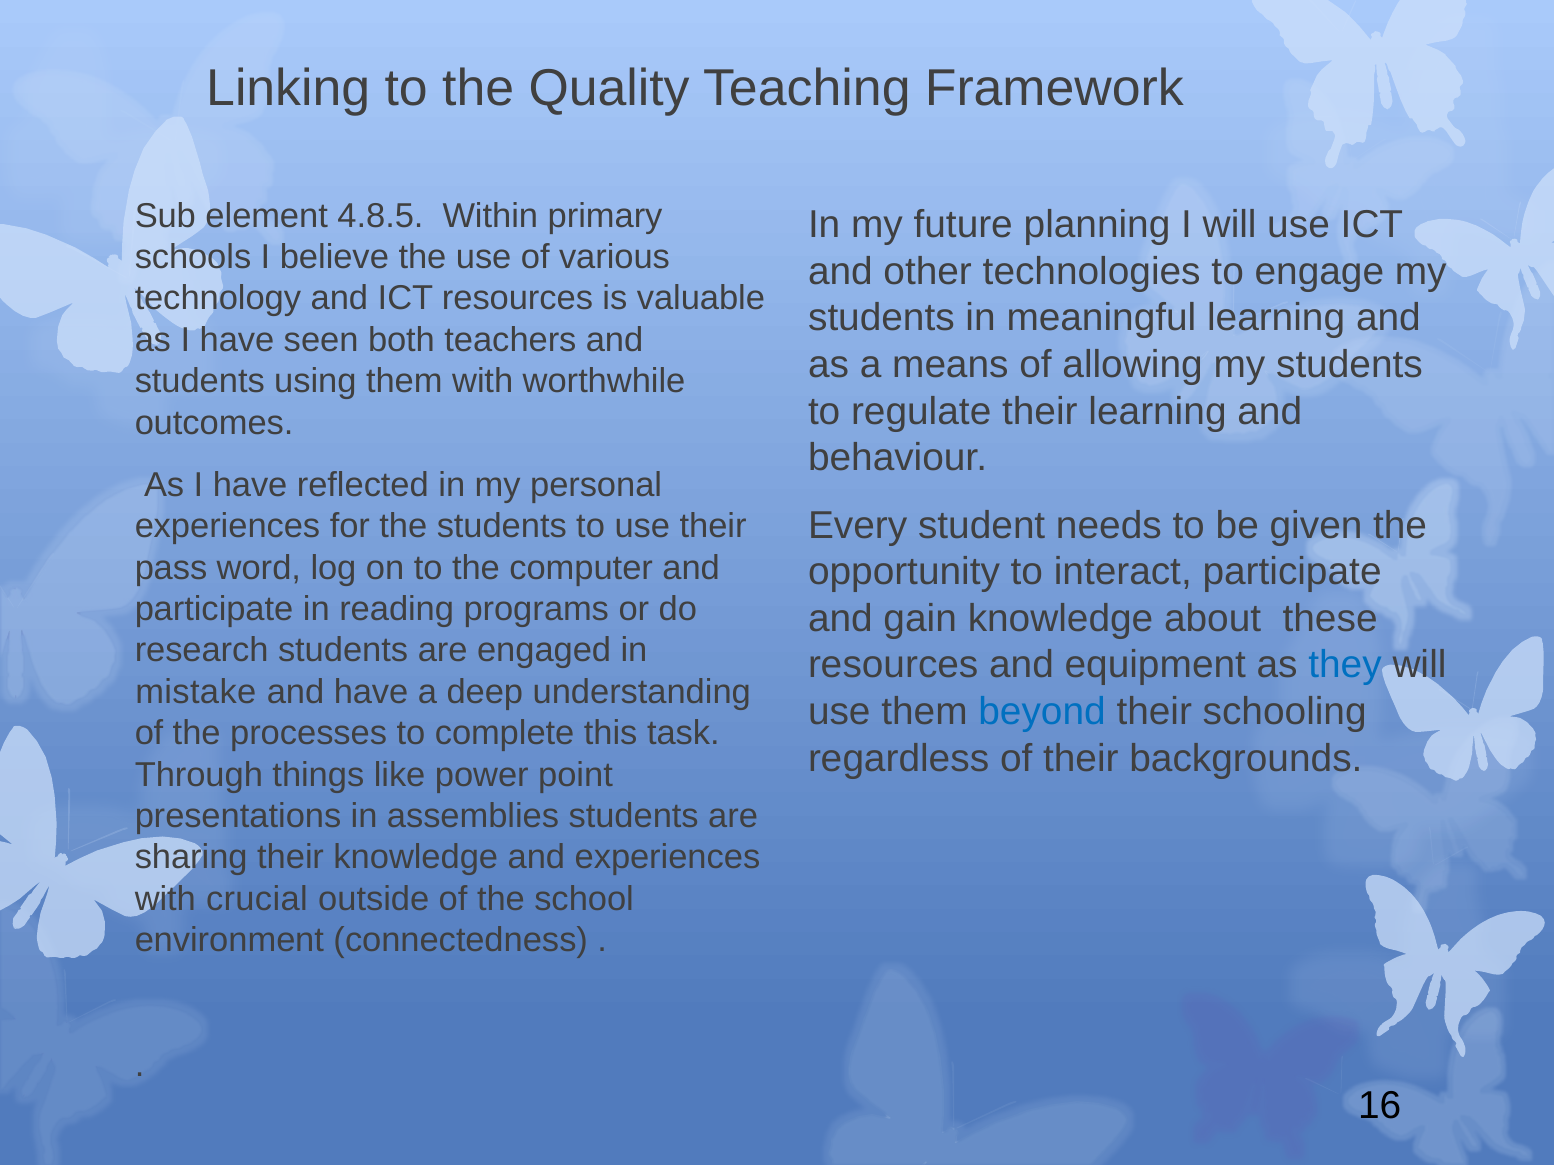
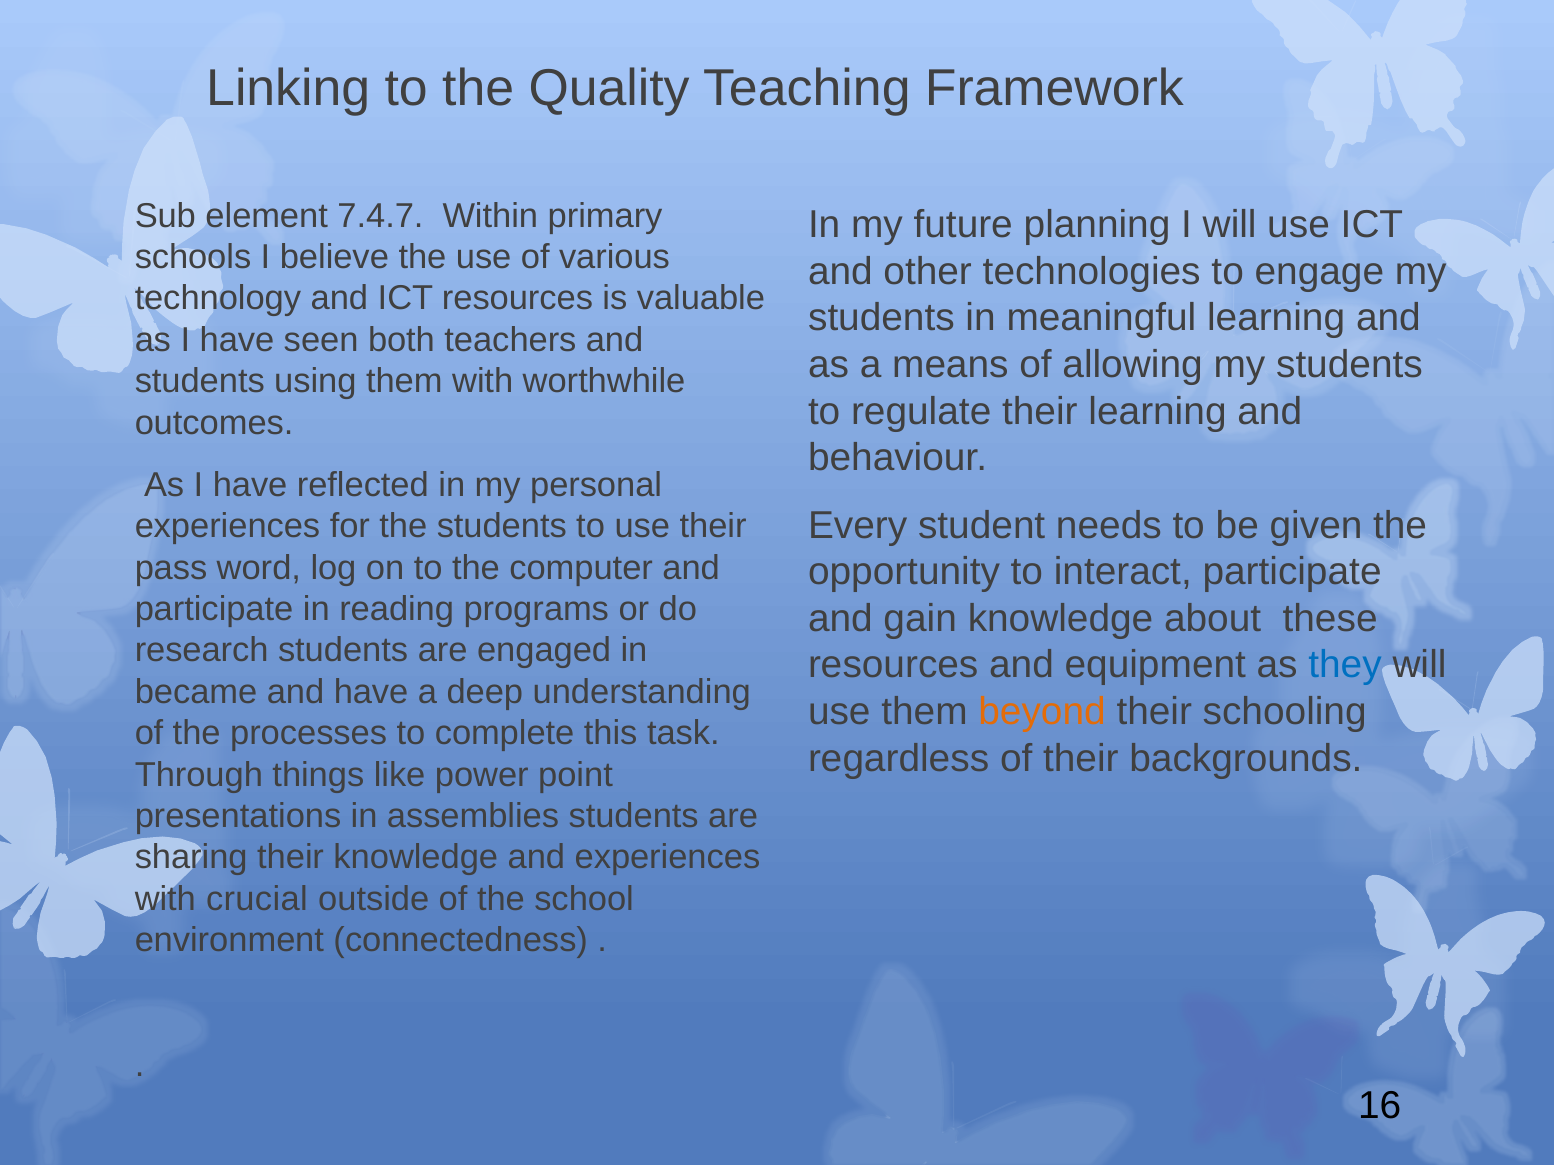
4.8.5: 4.8.5 -> 7.4.7
mistake: mistake -> became
beyond colour: blue -> orange
